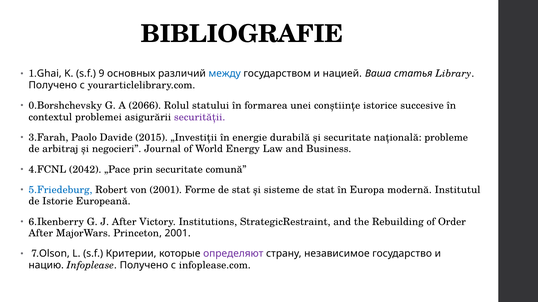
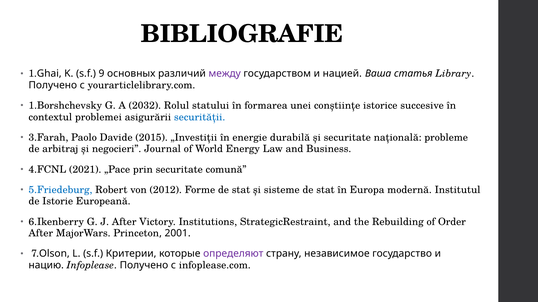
между colour: blue -> purple
0.Borshchevsky: 0.Borshchevsky -> 1.Borshchevsky
2066: 2066 -> 2032
securității colour: purple -> blue
2042: 2042 -> 2021
von 2001: 2001 -> 2012
